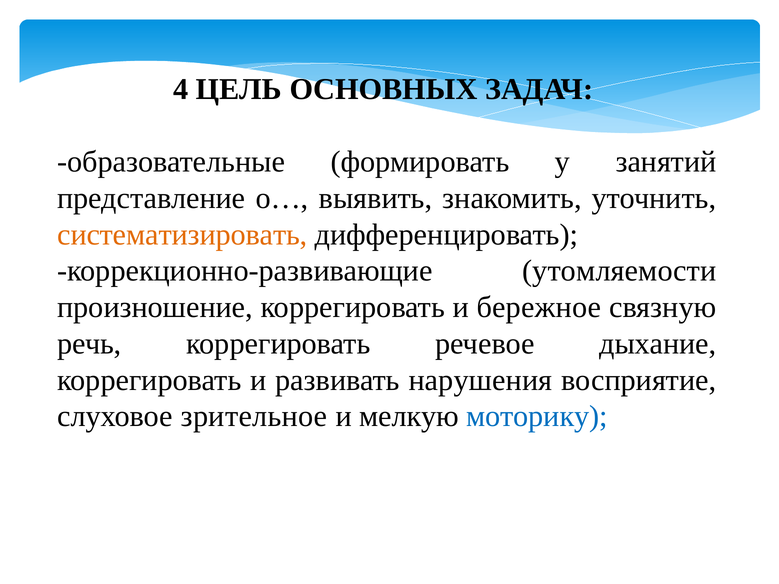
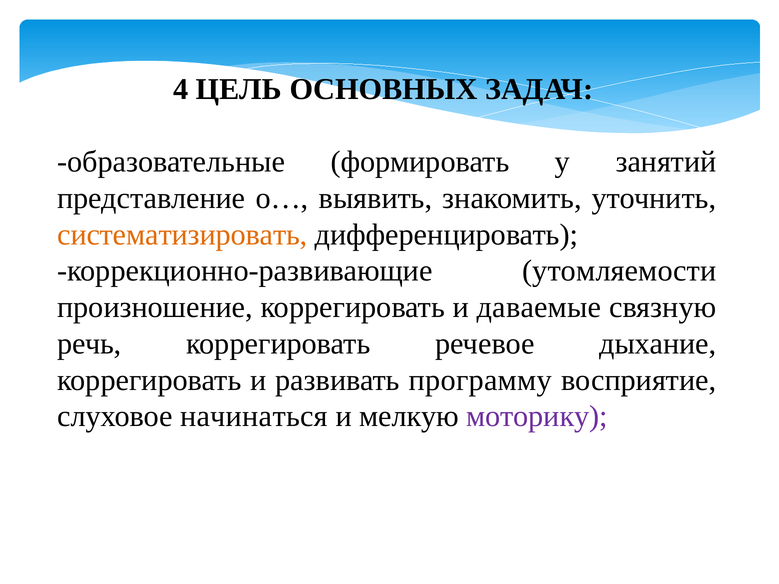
бережное: бережное -> даваемые
нарушения: нарушения -> программу
зрительное: зрительное -> начинаться
моторику colour: blue -> purple
